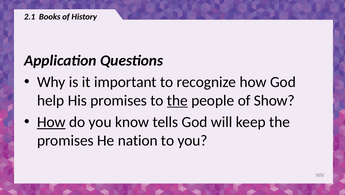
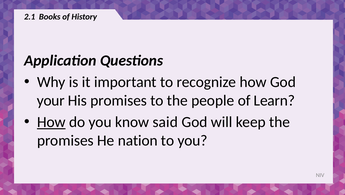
help: help -> your
the at (177, 100) underline: present -> none
Show: Show -> Learn
tells: tells -> said
